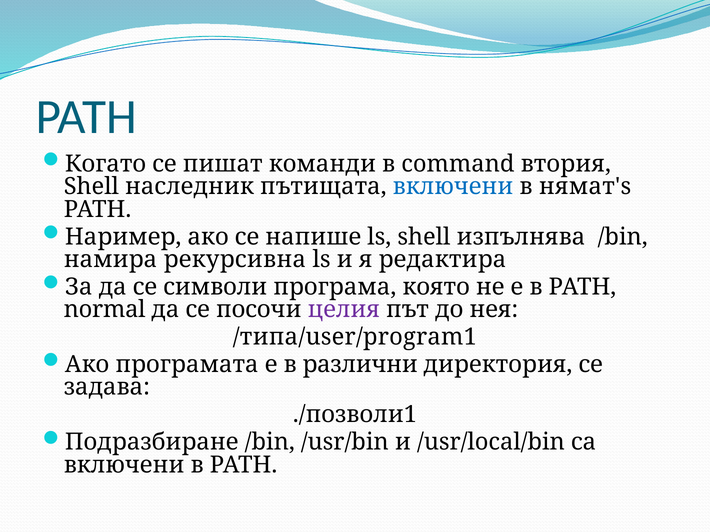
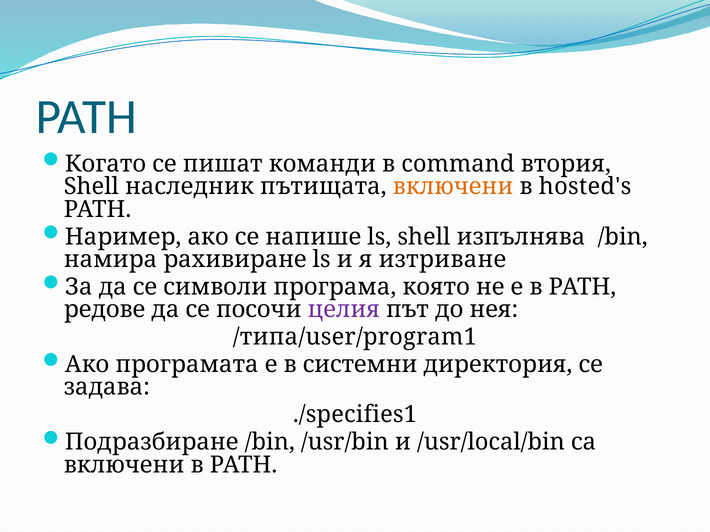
включени at (453, 187) colour: blue -> orange
нямат's: нямат's -> hosted's
рекурсивна: рекурсивна -> рахивиране
редактира: редактира -> изтриване
normal: normal -> редове
различни: различни -> системни
./позволи1: ./позволи1 -> ./specifies1
